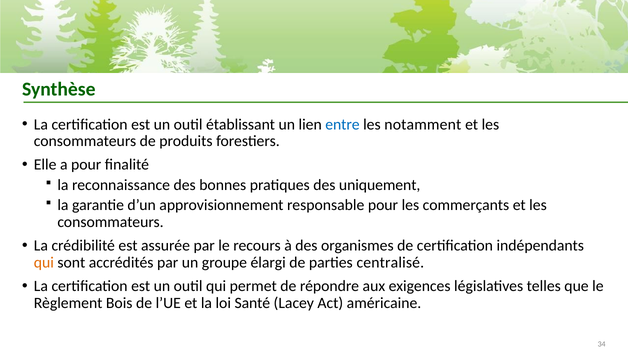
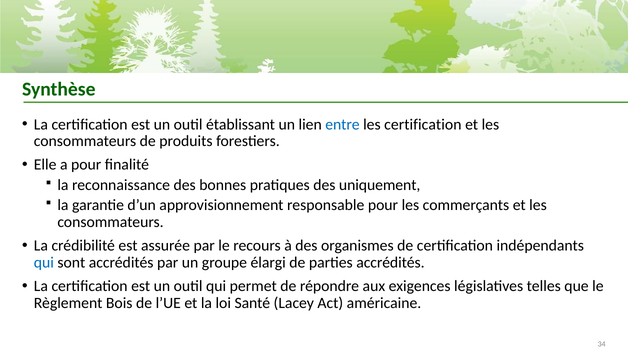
les notamment: notamment -> certification
qui at (44, 263) colour: orange -> blue
parties centralisé: centralisé -> accrédités
